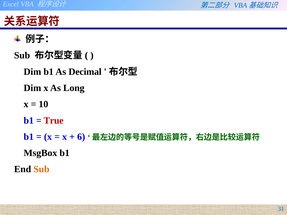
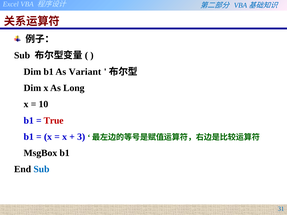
Decimal: Decimal -> Variant
6: 6 -> 3
Sub at (41, 169) colour: orange -> blue
